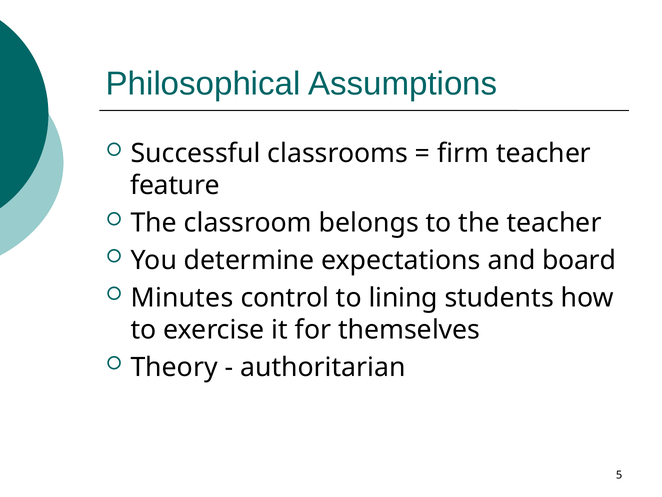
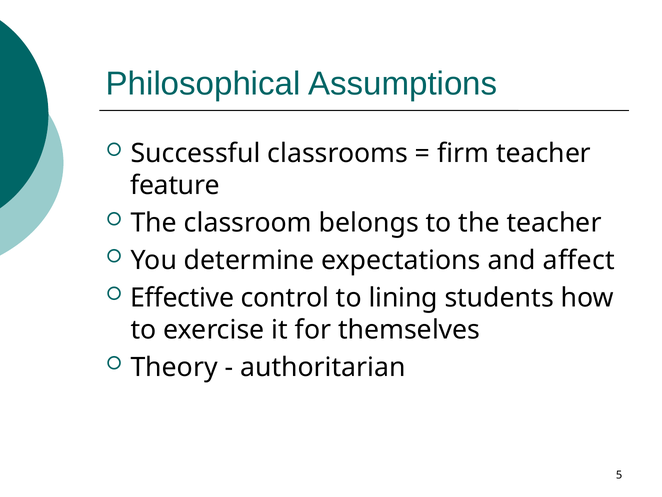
board: board -> affect
Minutes: Minutes -> Effective
